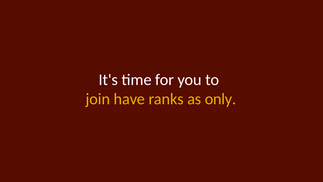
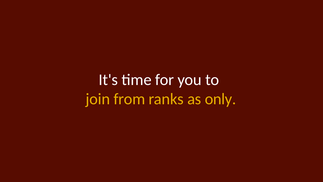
have: have -> from
